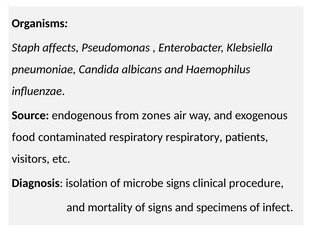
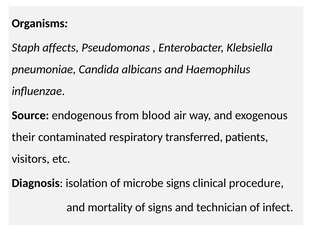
zones: zones -> blood
food: food -> their
respiratory respiratory: respiratory -> transferred
specimens: specimens -> technician
